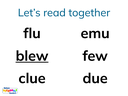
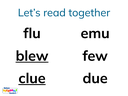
clue underline: none -> present
